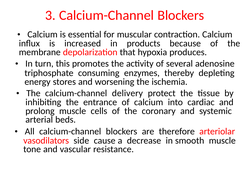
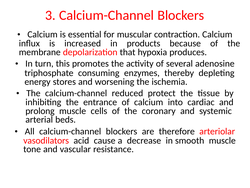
delivery: delivery -> reduced
side: side -> acid
